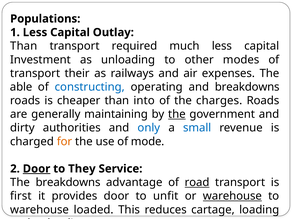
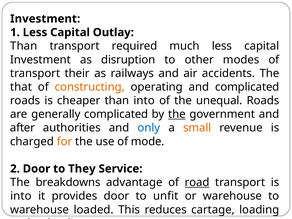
Populations at (45, 19): Populations -> Investment
as unloading: unloading -> disruption
air expenses: expenses -> accidents
able: able -> that
constructing colour: blue -> orange
and breakdowns: breakdowns -> complicated
charges: charges -> unequal
generally maintaining: maintaining -> complicated
dirty: dirty -> after
small colour: blue -> orange
Door at (37, 169) underline: present -> none
first at (21, 196): first -> into
warehouse at (232, 196) underline: present -> none
